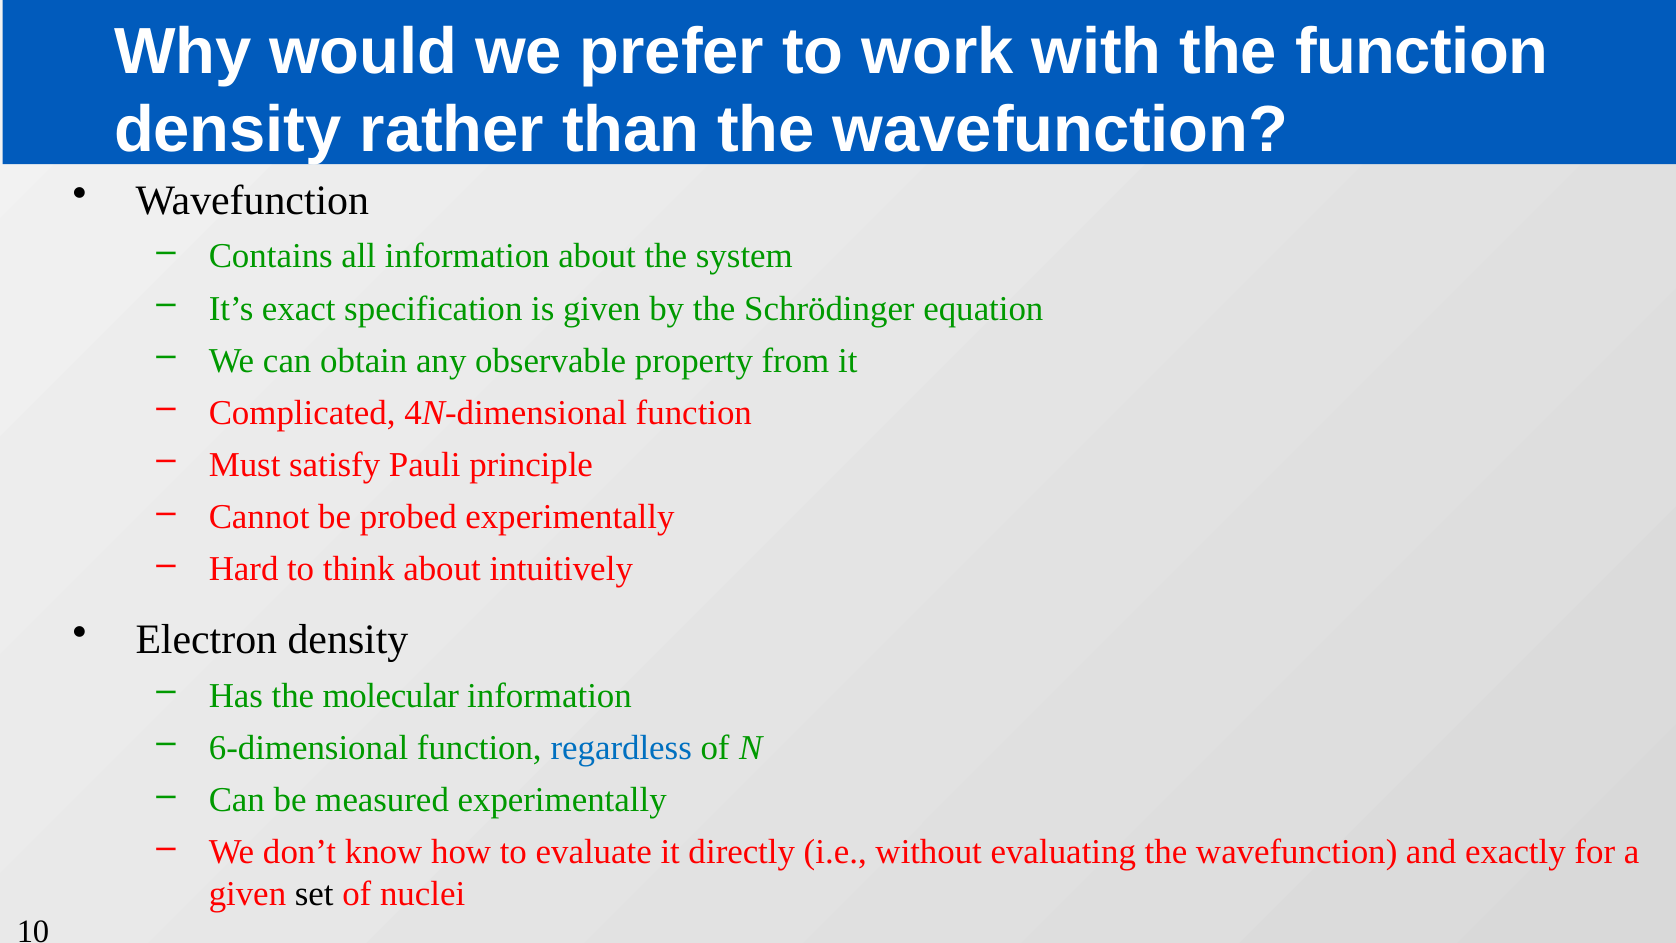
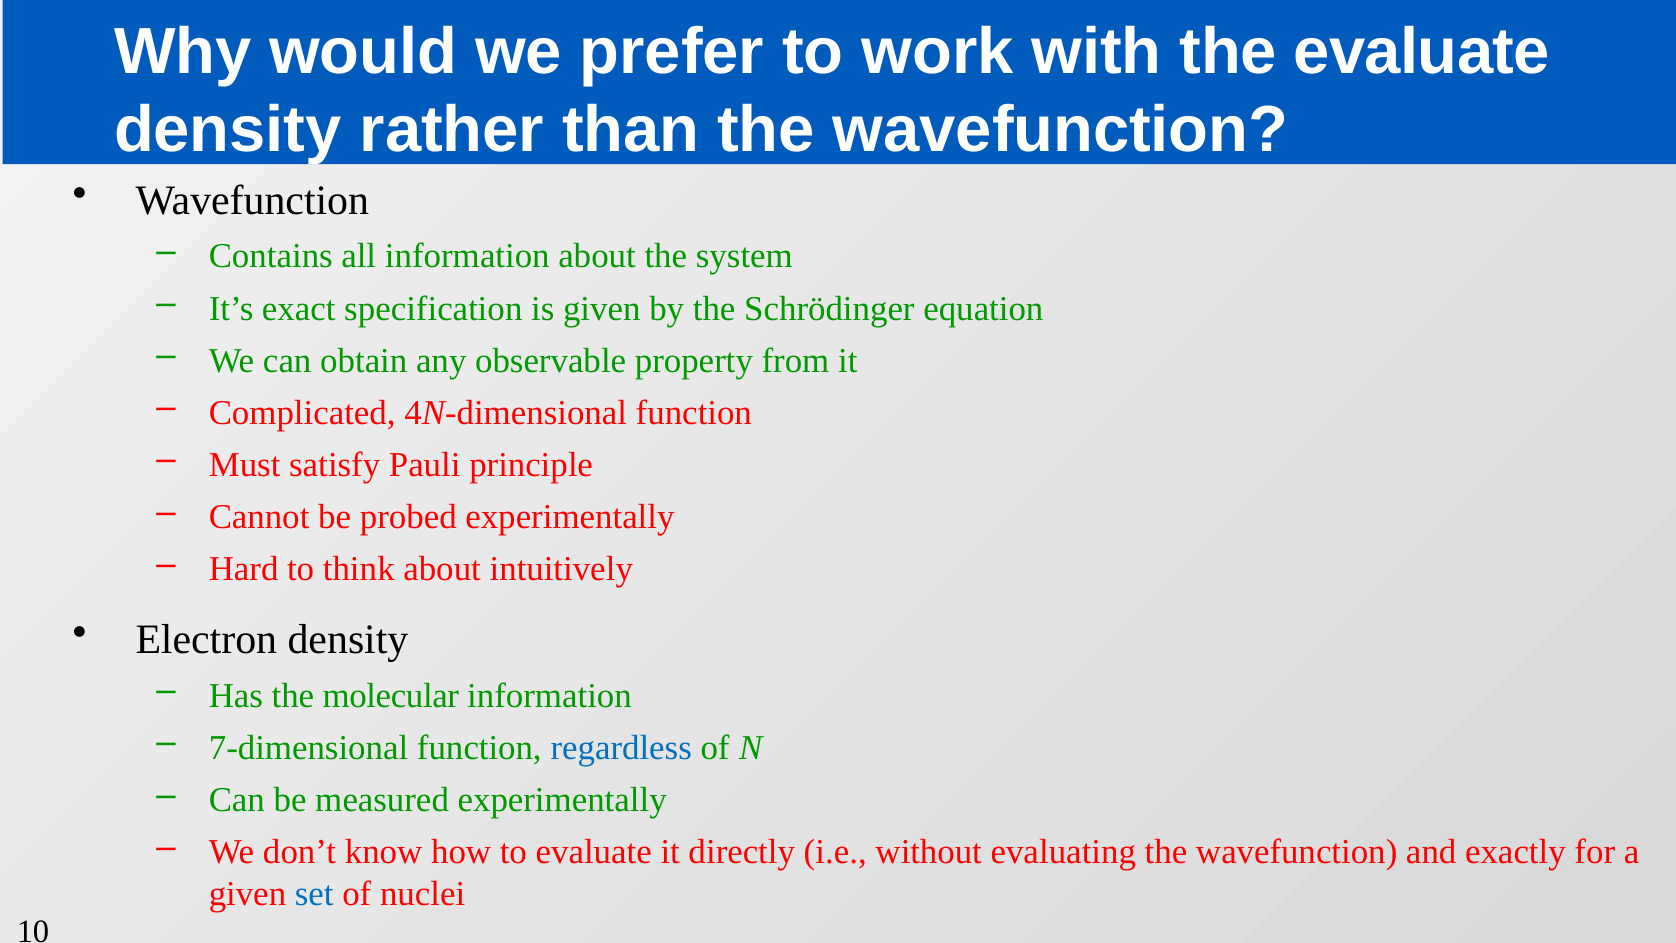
the function: function -> evaluate
6-dimensional: 6-dimensional -> 7-dimensional
set colour: black -> blue
